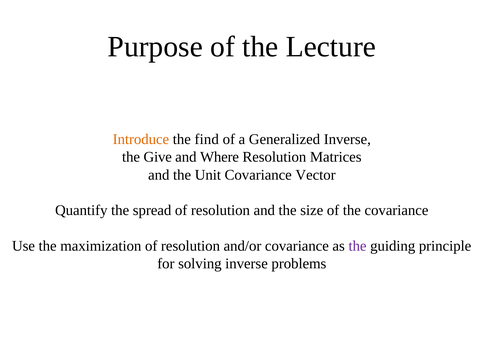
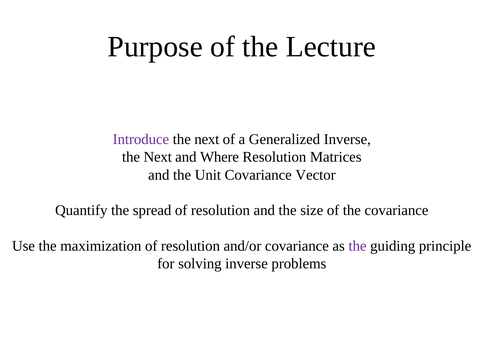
Introduce colour: orange -> purple
find at (207, 139): find -> next
Give at (158, 157): Give -> Next
